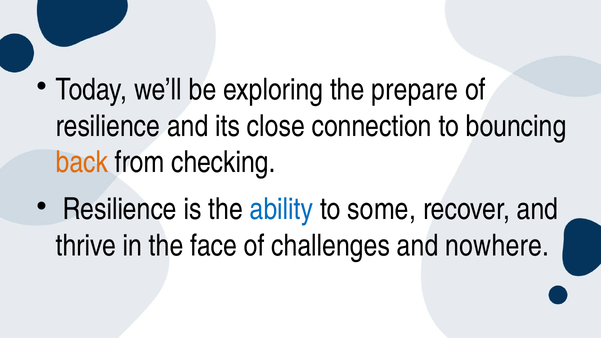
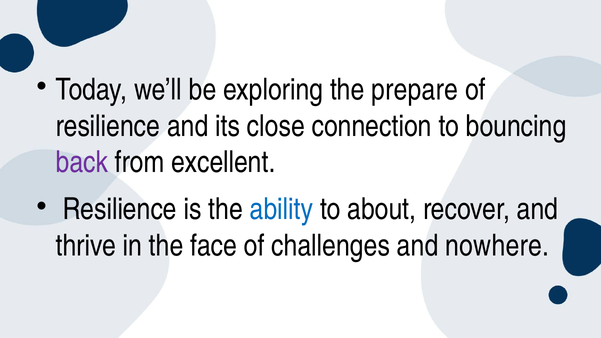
back colour: orange -> purple
checking: checking -> excellent
some: some -> about
